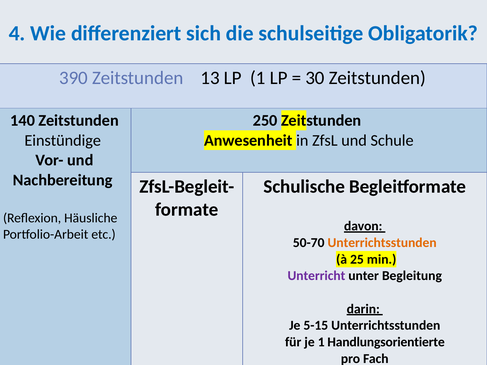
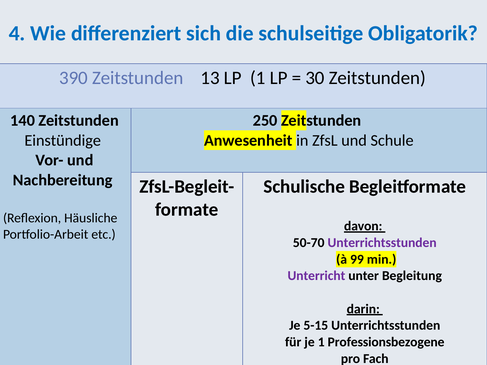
Unterrichtsstunden at (382, 243) colour: orange -> purple
25: 25 -> 99
Handlungsorientierte: Handlungsorientierte -> Professionsbezogene
